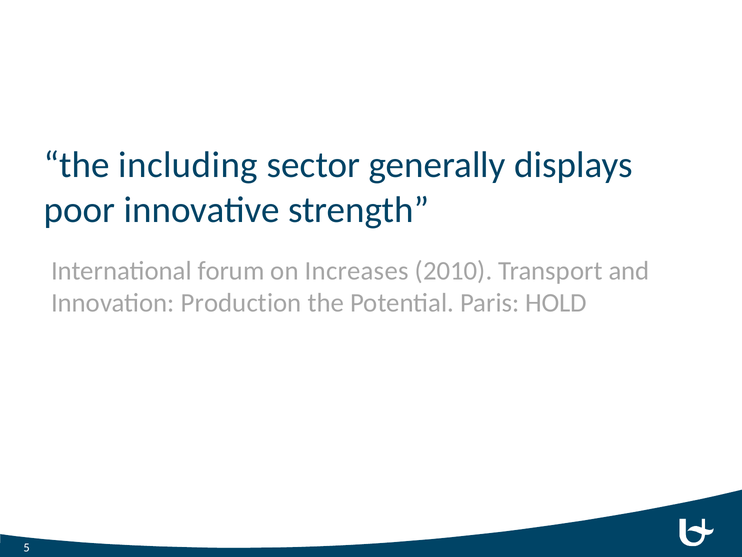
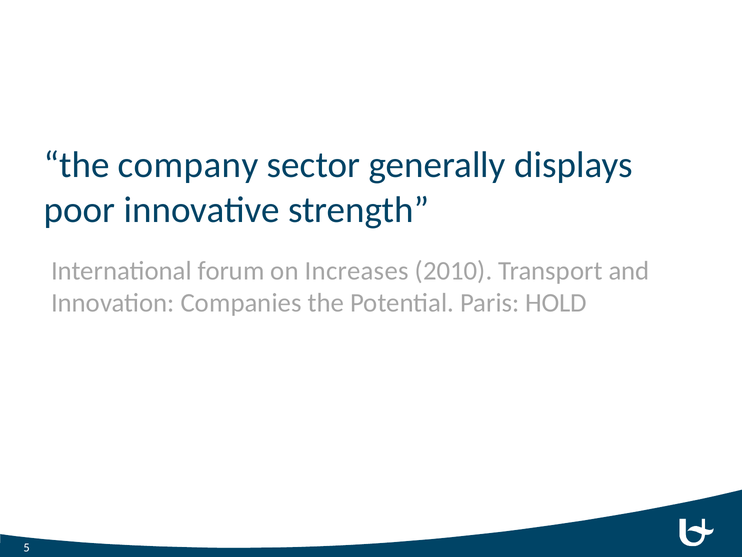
including: including -> company
Production: Production -> Companies
